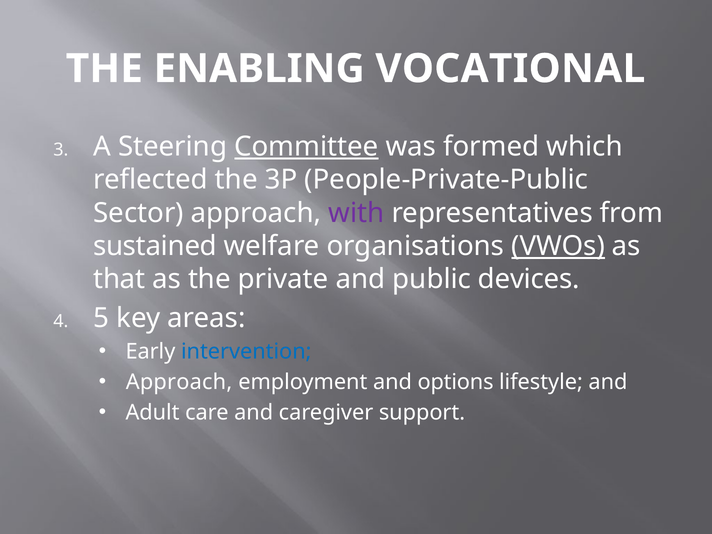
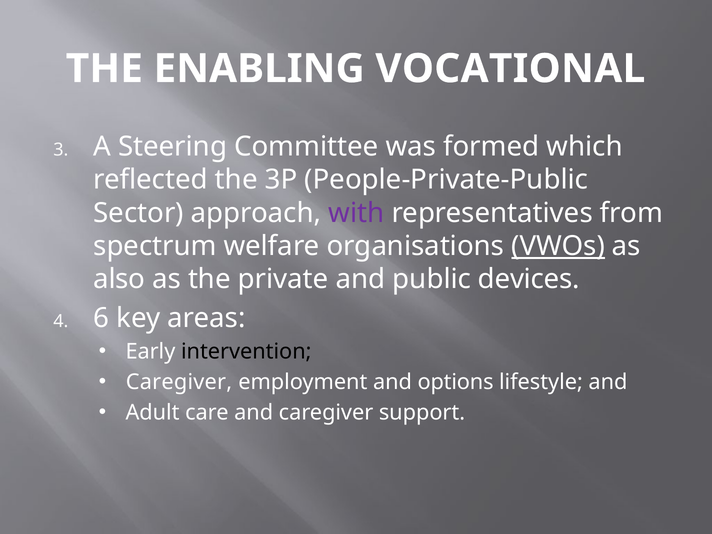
Committee underline: present -> none
sustained: sustained -> spectrum
that: that -> also
5: 5 -> 6
intervention colour: blue -> black
Approach at (179, 382): Approach -> Caregiver
